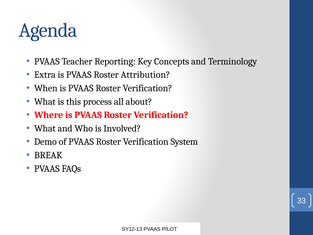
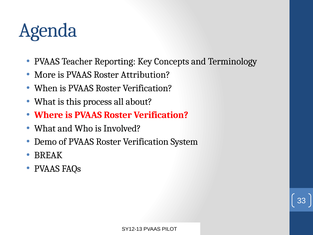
Extra: Extra -> More
